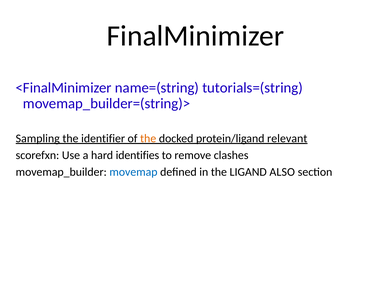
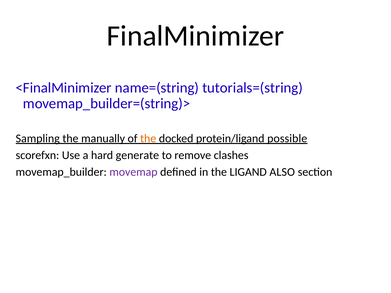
identifier: identifier -> manually
relevant: relevant -> possible
identifies: identifies -> generate
movemap colour: blue -> purple
